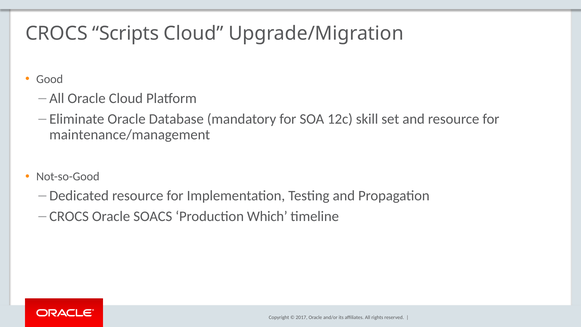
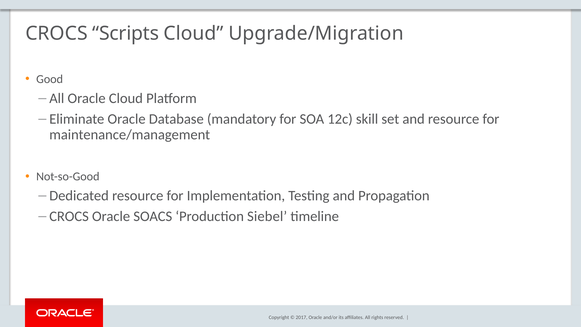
Which: Which -> Siebel
